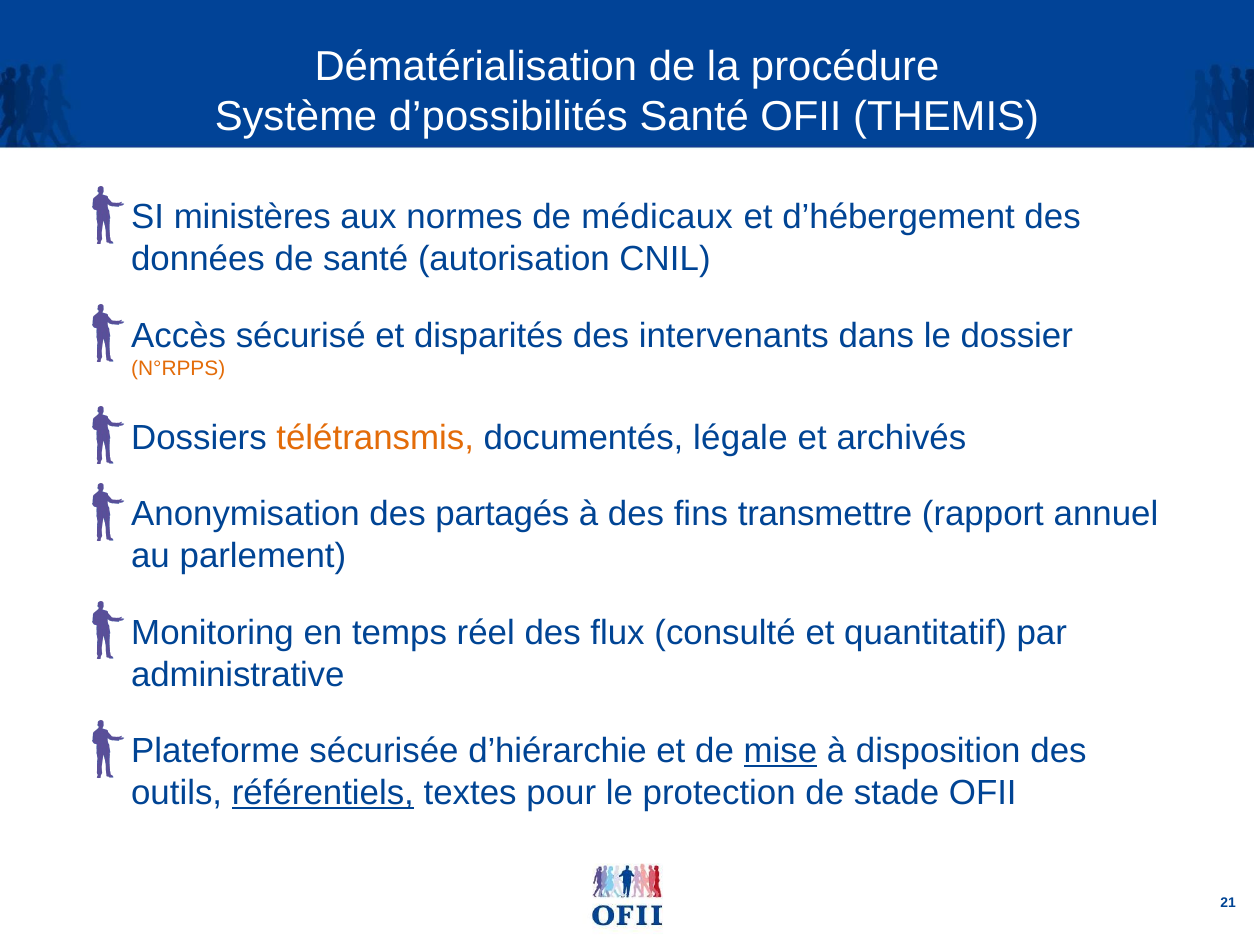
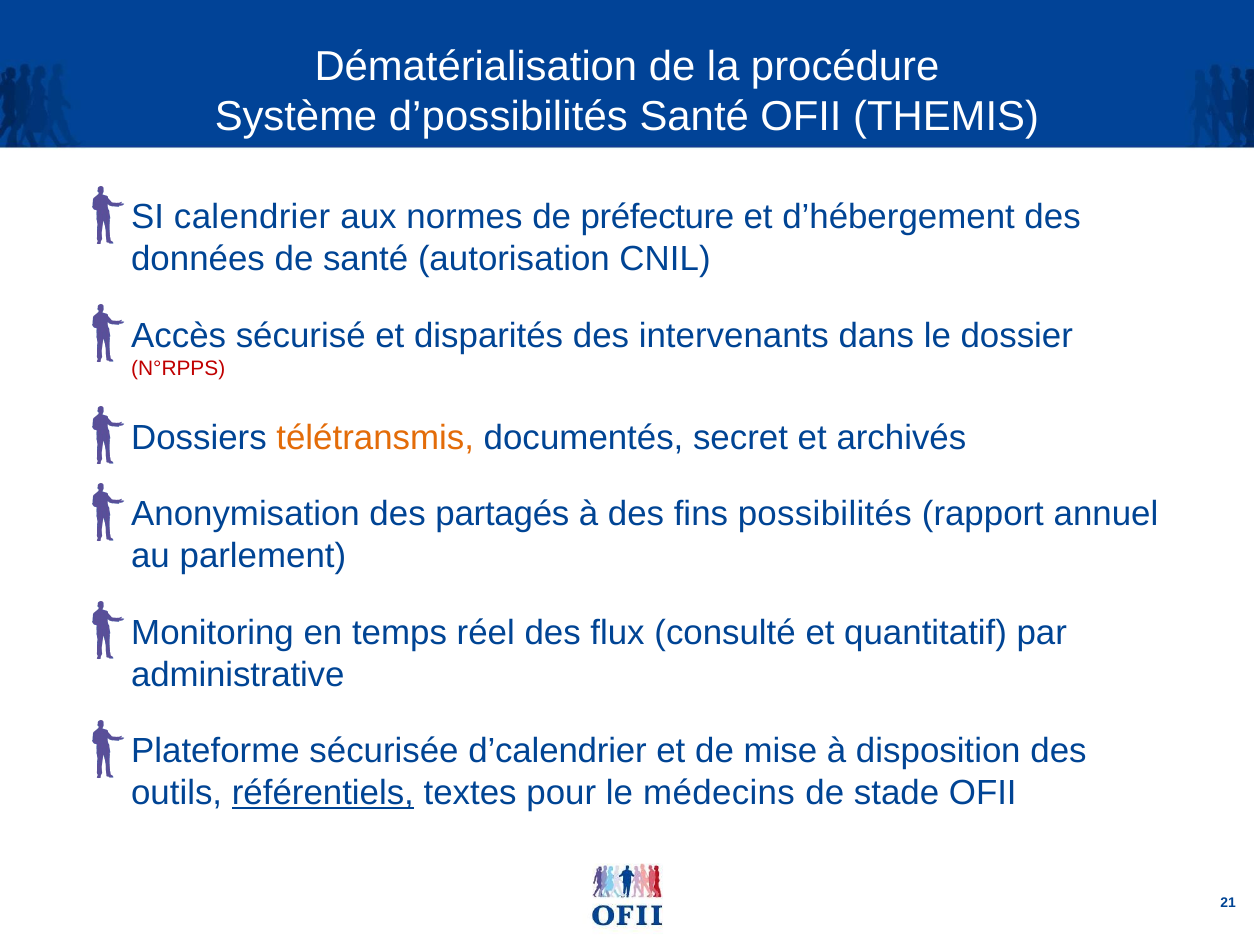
ministères: ministères -> calendrier
médicaux: médicaux -> préfecture
N°RPPS colour: orange -> red
légale: légale -> secret
transmettre: transmettre -> possibilités
d’hiérarchie: d’hiérarchie -> d’calendrier
mise underline: present -> none
protection: protection -> médecins
